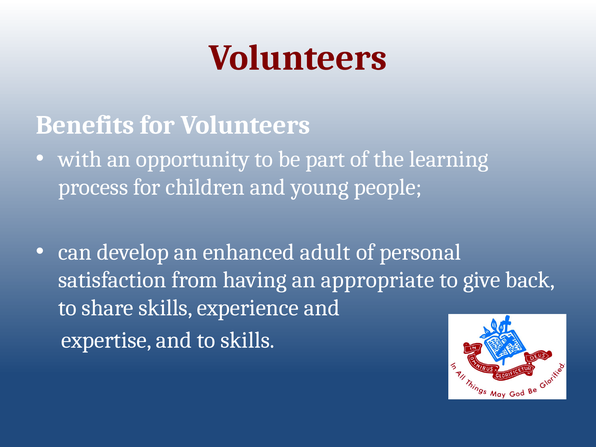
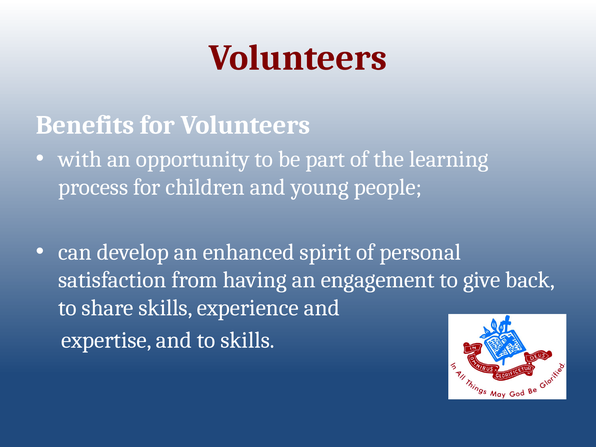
adult: adult -> spirit
appropriate: appropriate -> engagement
